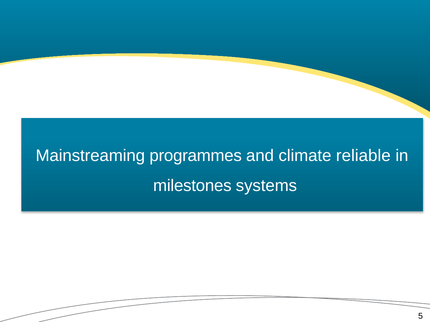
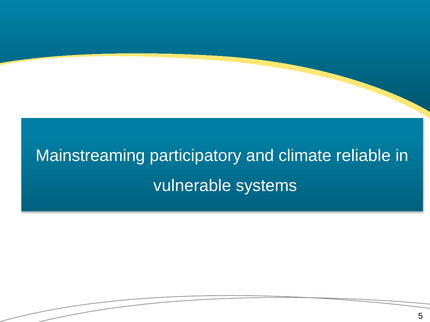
programmes: programmes -> participatory
milestones: milestones -> vulnerable
